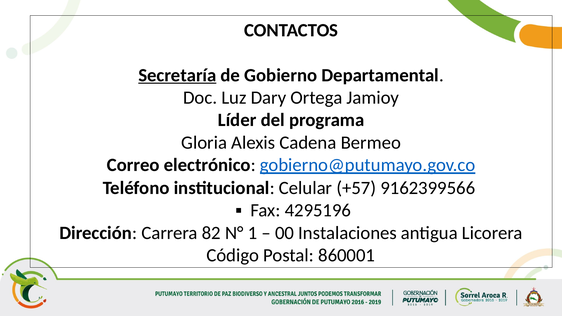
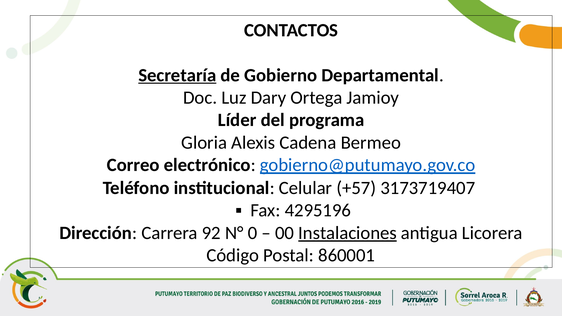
9162399566: 9162399566 -> 3173719407
82: 82 -> 92
1: 1 -> 0
Instalaciones underline: none -> present
